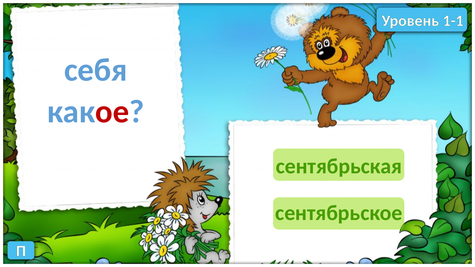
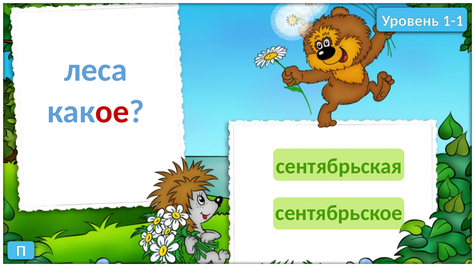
себя: себя -> леса
